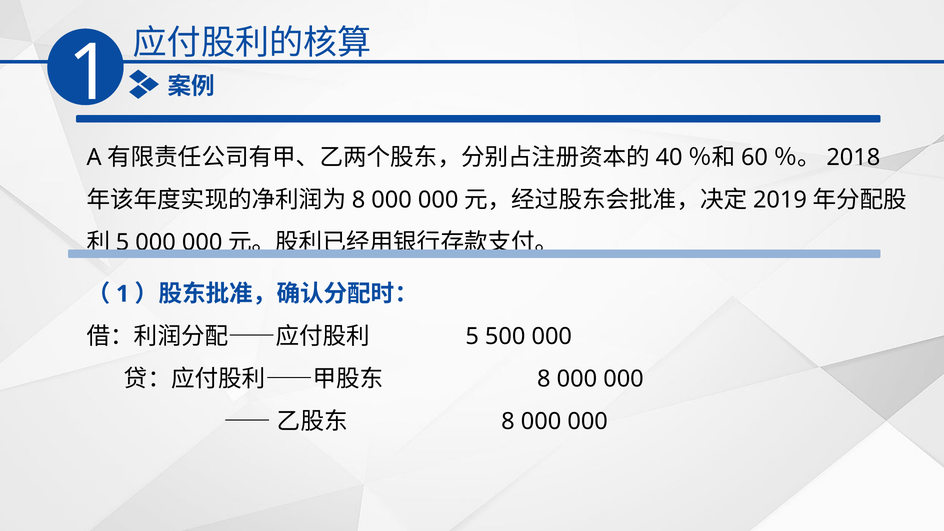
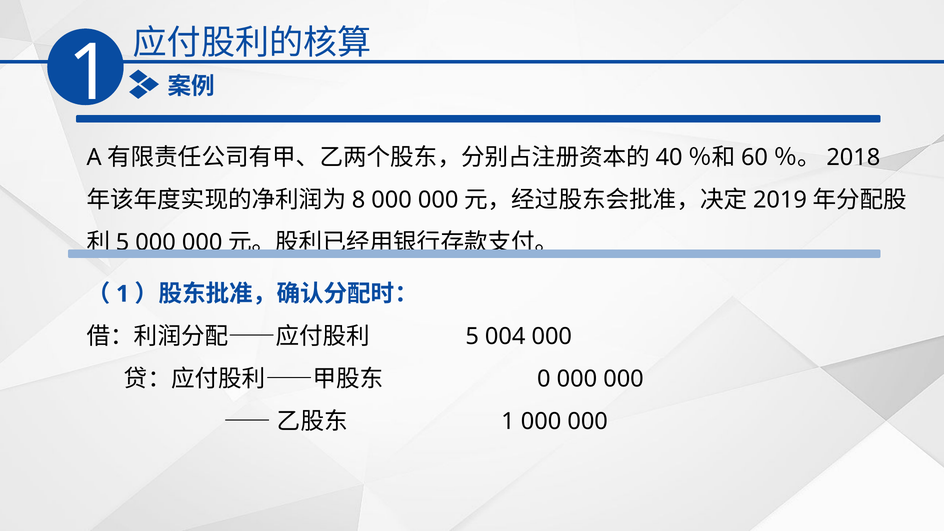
500: 500 -> 004
8 at (544, 379): 8 -> 0
8 at (508, 421): 8 -> 1
